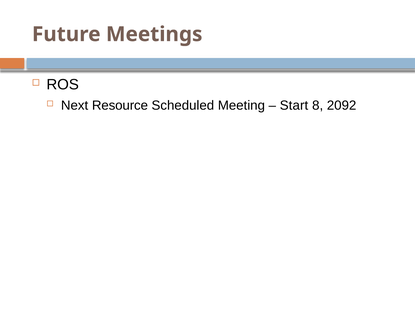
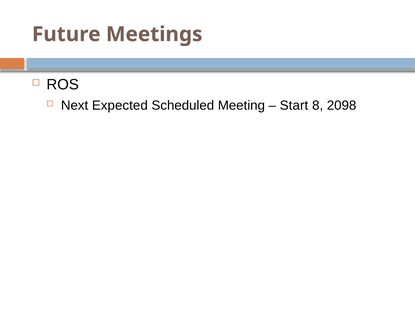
Resource: Resource -> Expected
2092: 2092 -> 2098
